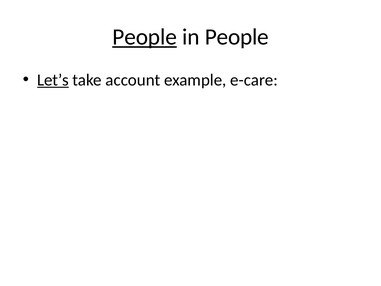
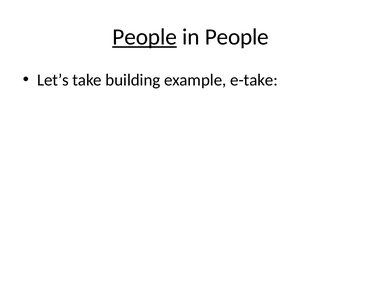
Let’s underline: present -> none
account: account -> building
e-care: e-care -> e-take
